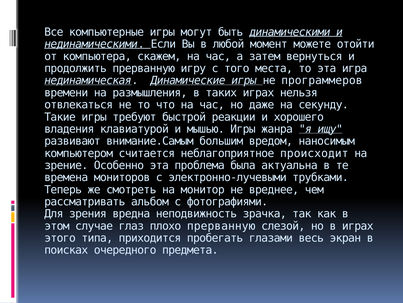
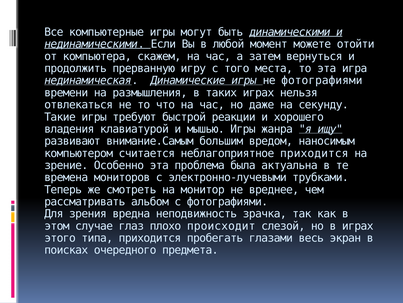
не программеров: программеров -> фотографиями
неблагоприятное происходит: происходит -> приходится
плохо прерванную: прерванную -> происходит
